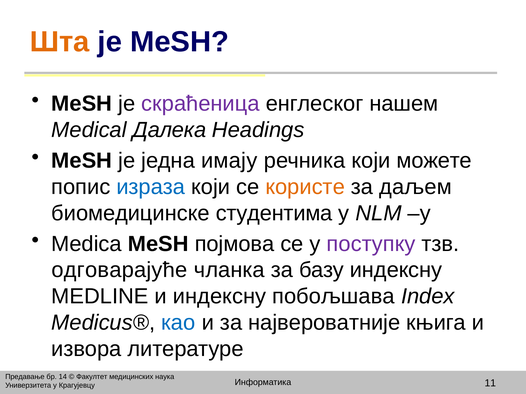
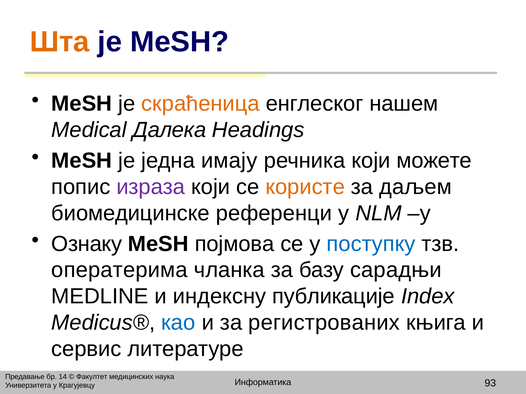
скраћеница colour: purple -> orange
израза colour: blue -> purple
студентима: студентима -> референци
Medica: Medica -> Ознаку
поступку colour: purple -> blue
одговарајуће: одговарајуће -> оператерима
базу индексну: индексну -> сарадњи
побољшава: побољшава -> публикације
највероватније: највероватније -> регистрованих
извора: извора -> сервис
11: 11 -> 93
